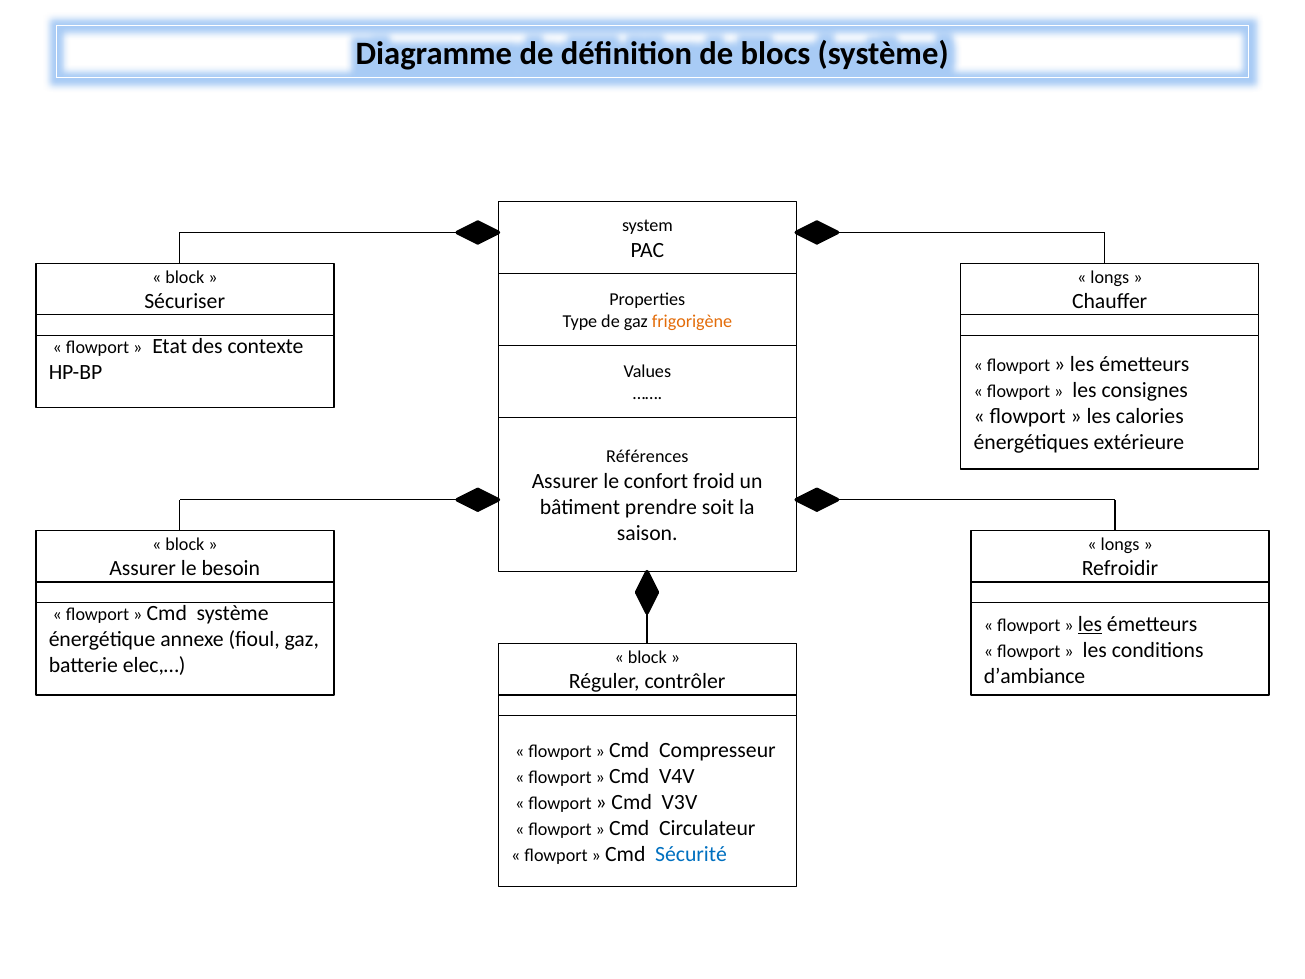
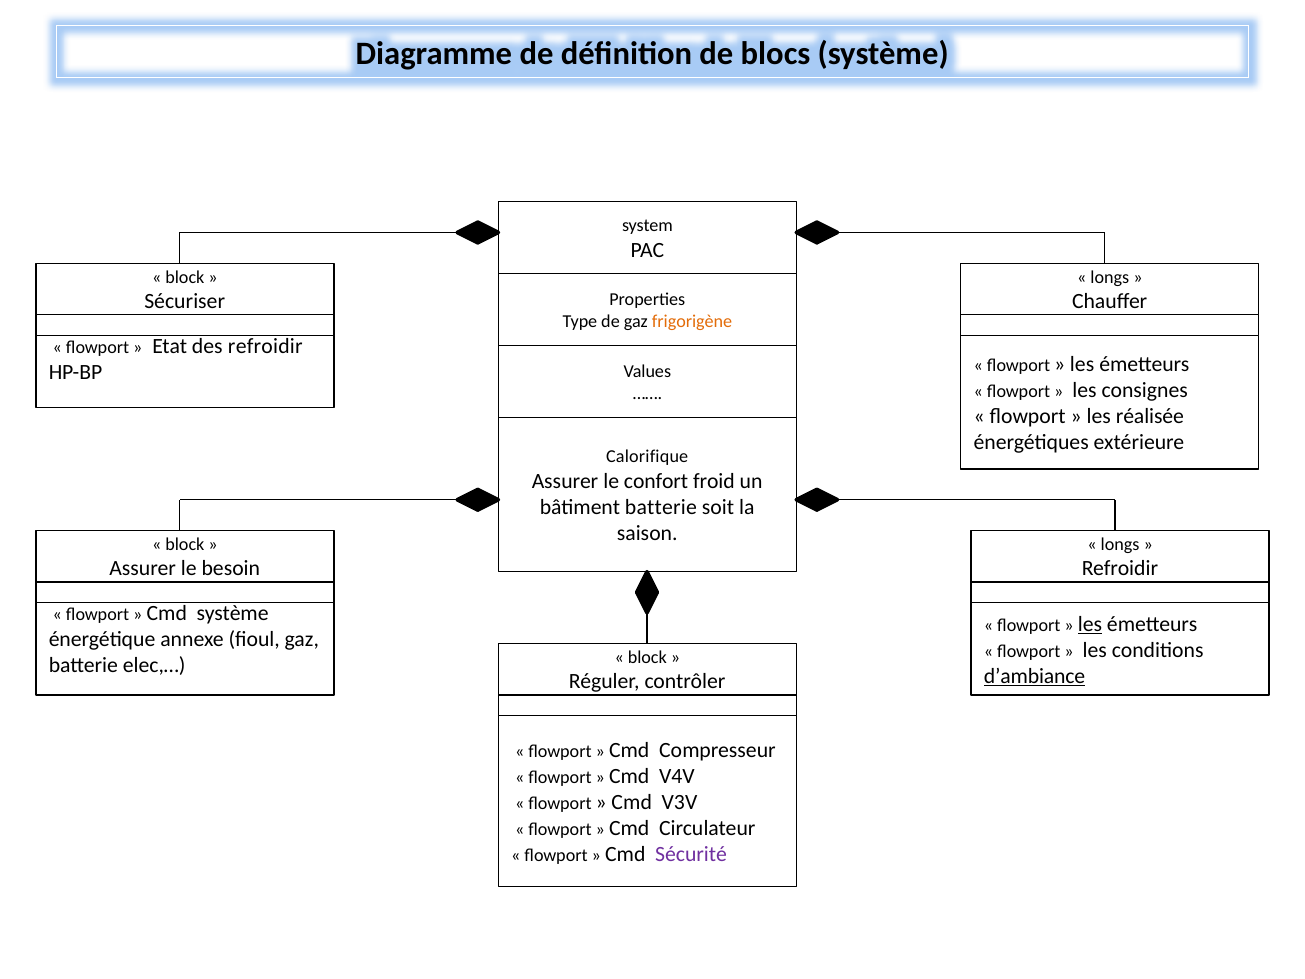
des contexte: contexte -> refroidir
calories: calories -> réalisée
Références: Références -> Calorifique
bâtiment prendre: prendre -> batterie
d’ambiance underline: none -> present
Sécurité colour: blue -> purple
